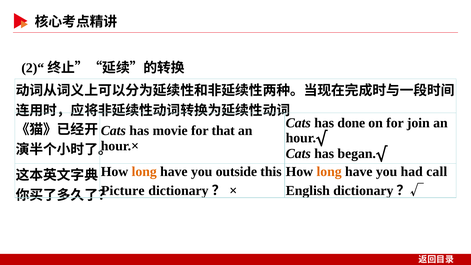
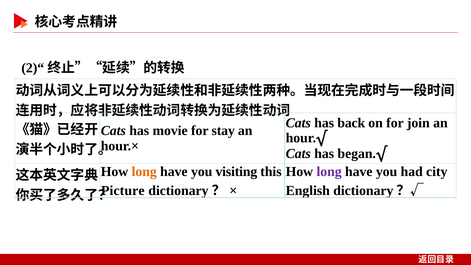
done: done -> back
that: that -> stay
outside: outside -> visiting
long at (329, 172) colour: orange -> purple
call: call -> city
